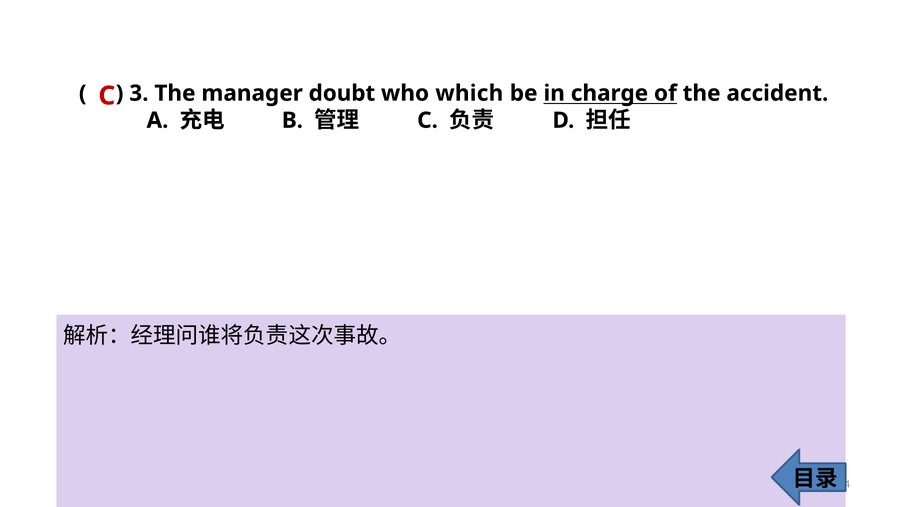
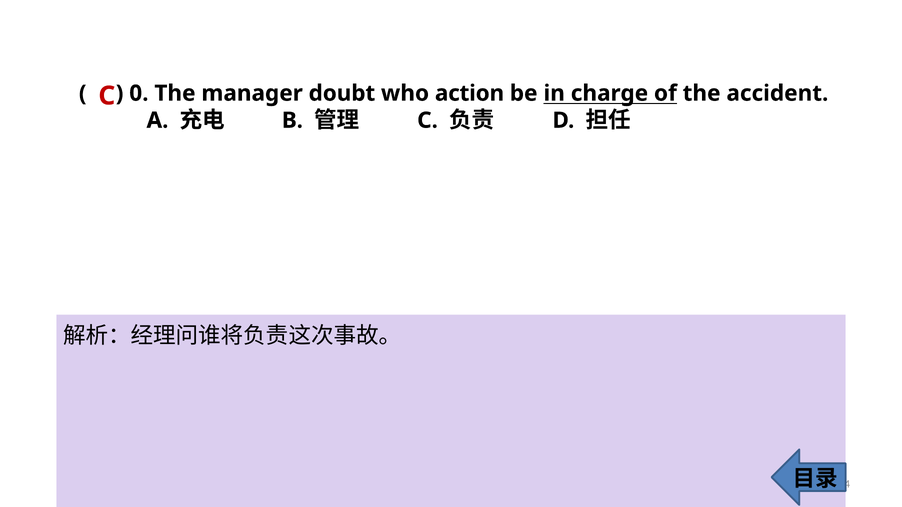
3: 3 -> 0
which: which -> action
